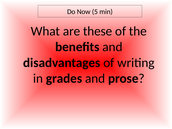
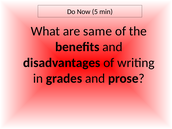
these: these -> same
